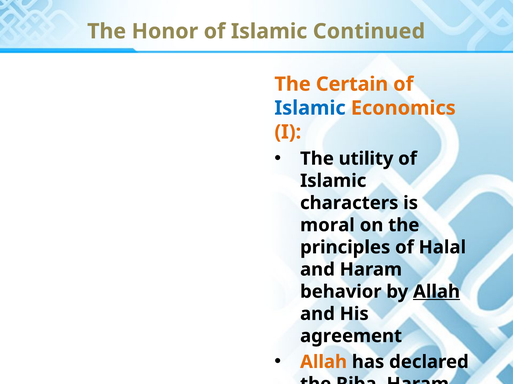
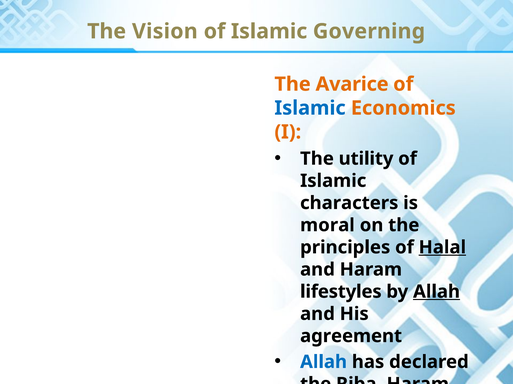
Honor: Honor -> Vision
Continued: Continued -> Governing
Certain: Certain -> Avarice
Halal at (442, 248) underline: none -> present
behavior: behavior -> lifestyles
Allah at (324, 363) colour: orange -> blue
